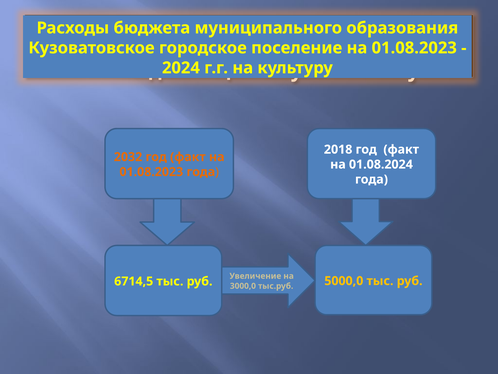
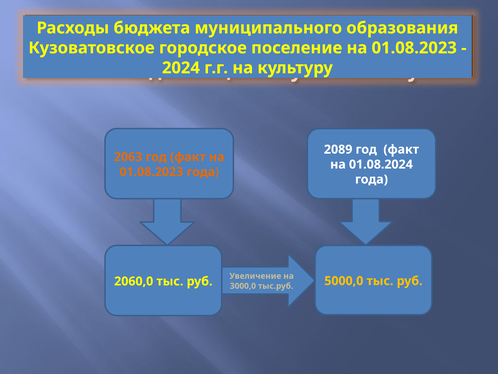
2018: 2018 -> 2089
2032: 2032 -> 2063
6714,5: 6714,5 -> 2060,0
